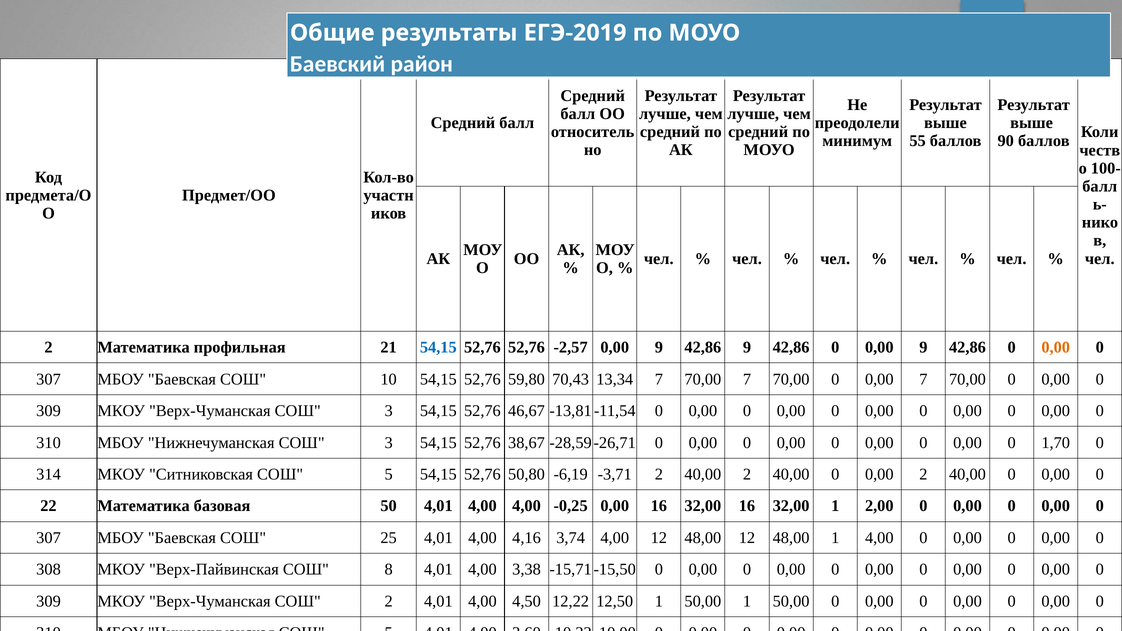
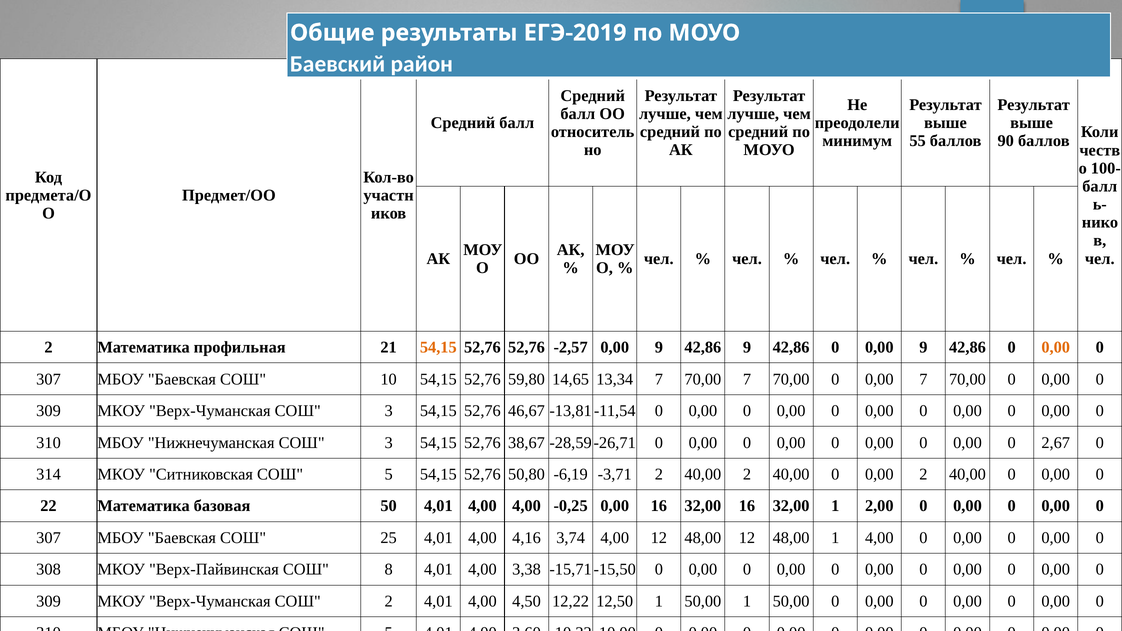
54,15 at (438, 347) colour: blue -> orange
70,43: 70,43 -> 14,65
1,70: 1,70 -> 2,67
